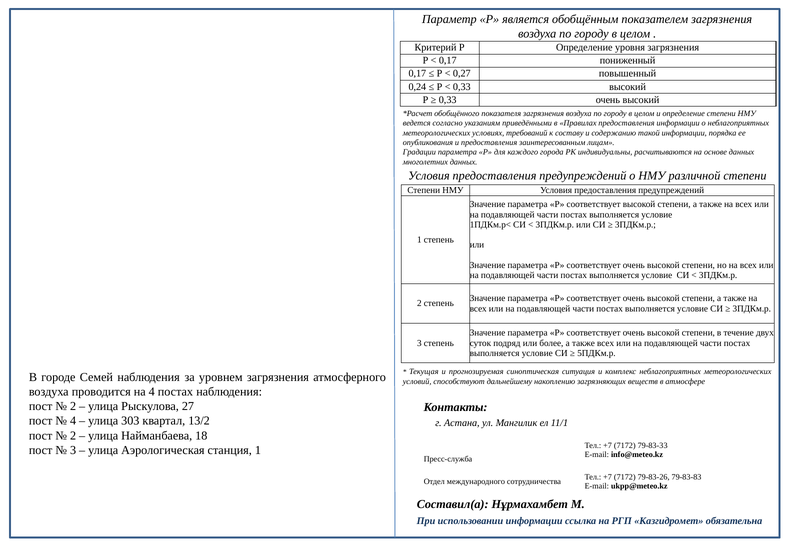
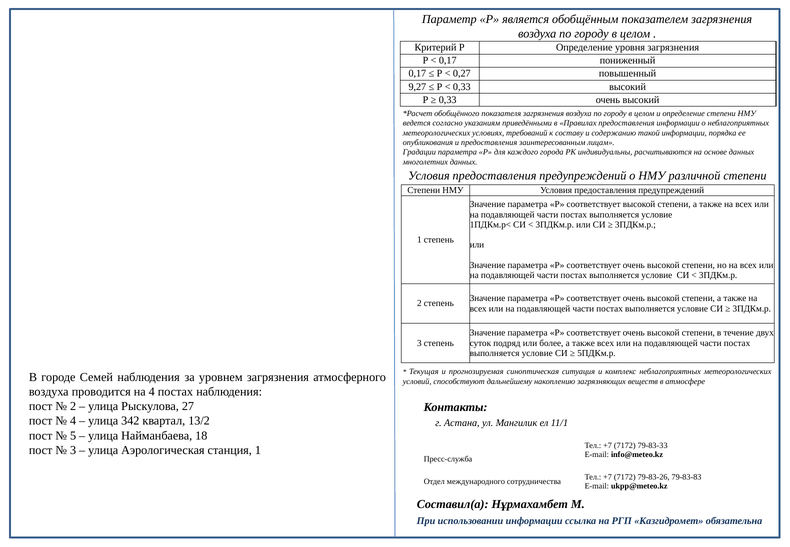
0,24: 0,24 -> 9,27
303: 303 -> 342
2 at (73, 436): 2 -> 5
